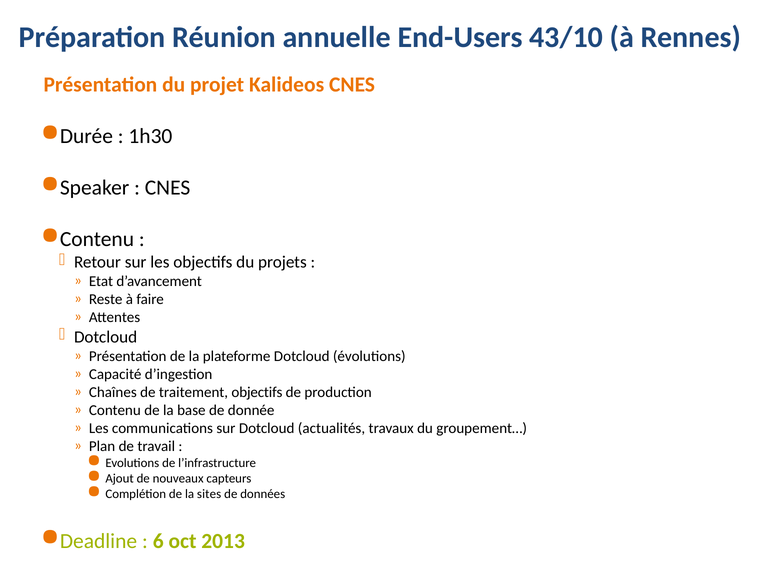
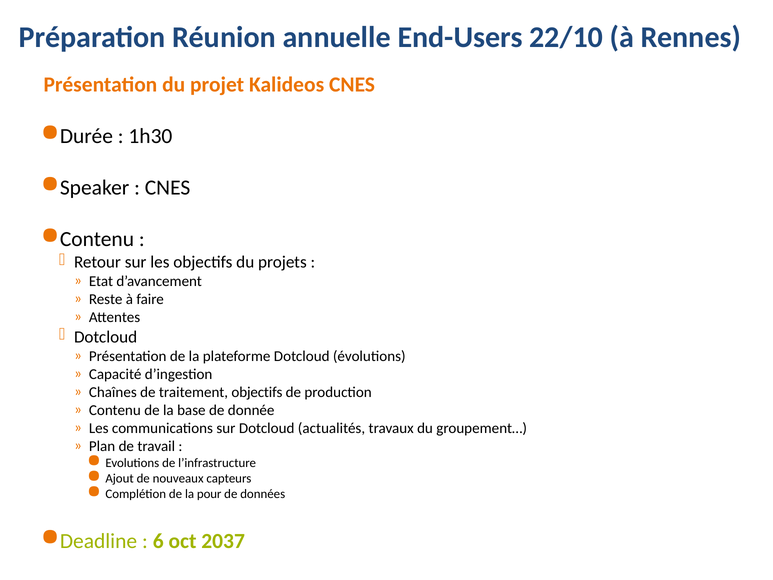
43/10: 43/10 -> 22/10
sites: sites -> pour
2013: 2013 -> 2037
